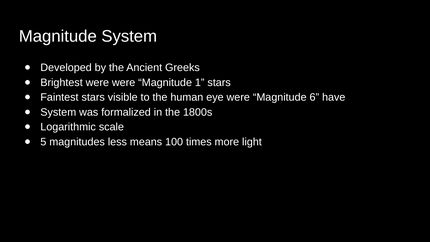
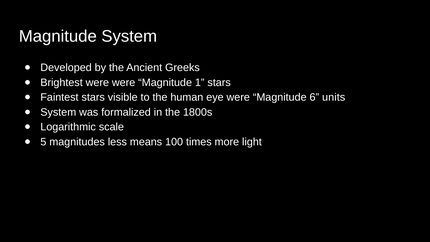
have: have -> units
